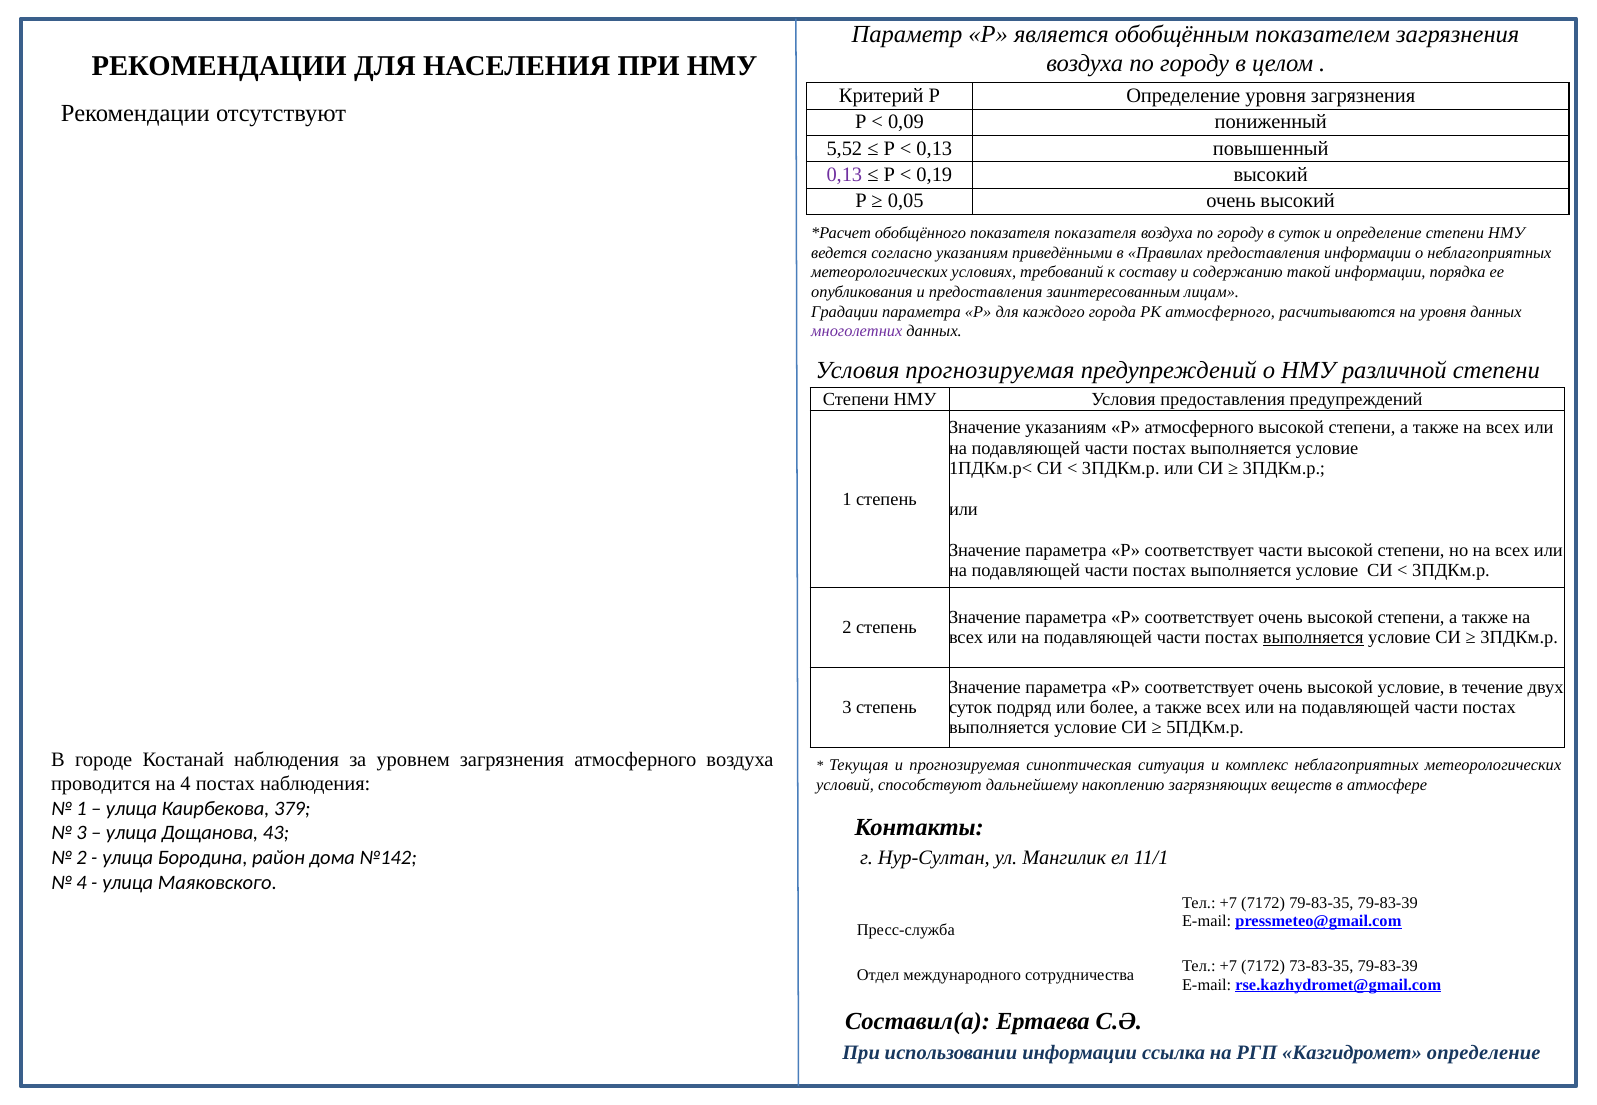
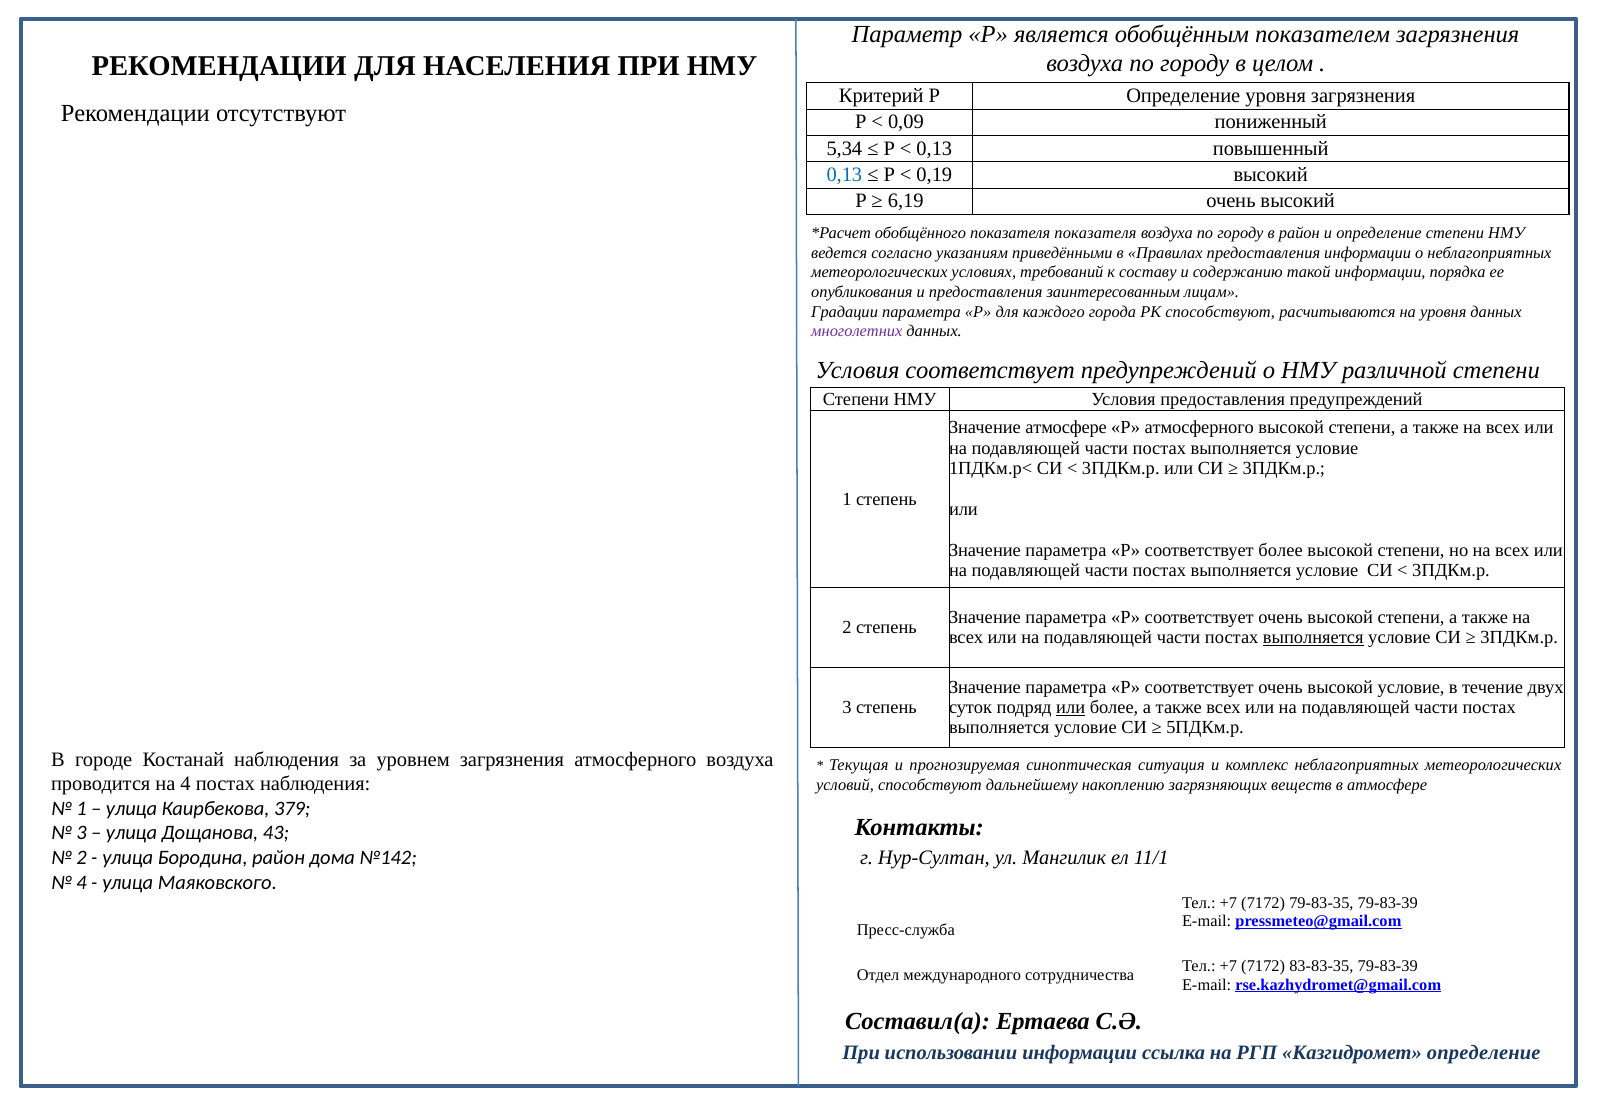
5,52: 5,52 -> 5,34
0,13 at (844, 175) colour: purple -> blue
0,05: 0,05 -> 6,19
в суток: суток -> район
РК атмосферного: атмосферного -> способствуют
Условия прогнозируемая: прогнозируемая -> соответствует
Значение указаниям: указаниям -> атмосфере
соответствует части: части -> более
или at (1071, 708) underline: none -> present
73-83-35: 73-83-35 -> 83-83-35
